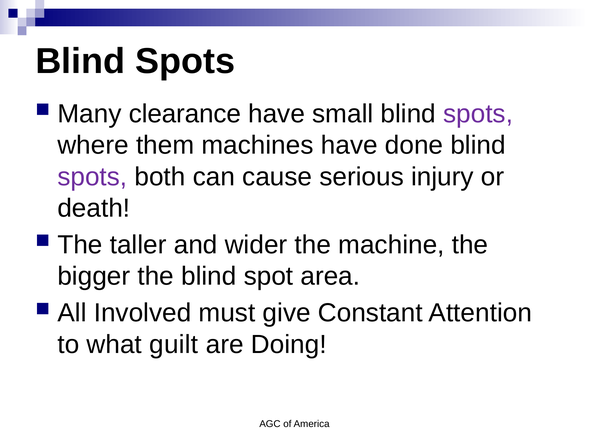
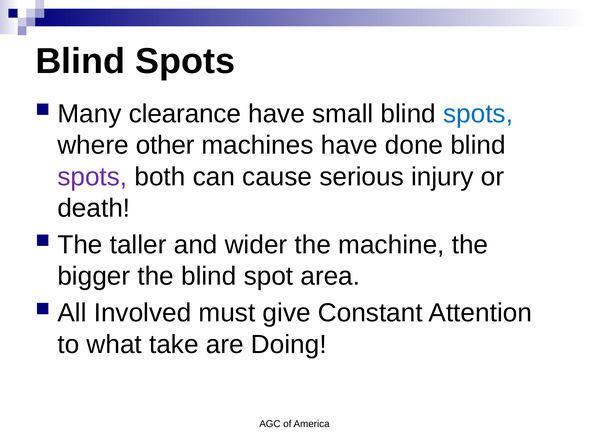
spots at (478, 114) colour: purple -> blue
them: them -> other
guilt: guilt -> take
